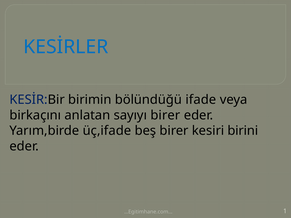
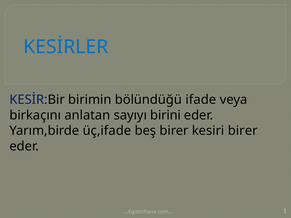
sayıyı birer: birer -> birini
kesiri birini: birini -> birer
